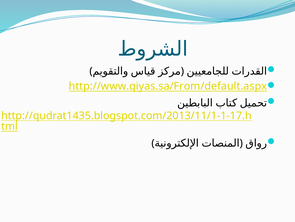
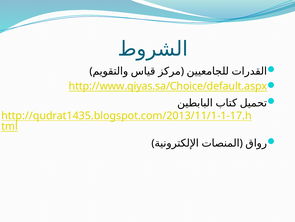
http://www.qiyas.sa/From/default.aspx: http://www.qiyas.sa/From/default.aspx -> http://www.qiyas.sa/Choice/default.aspx
